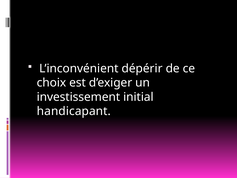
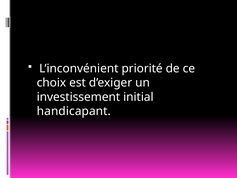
dépérir: dépérir -> priorité
